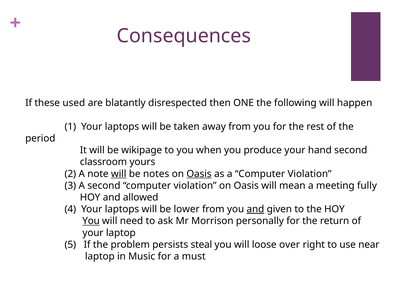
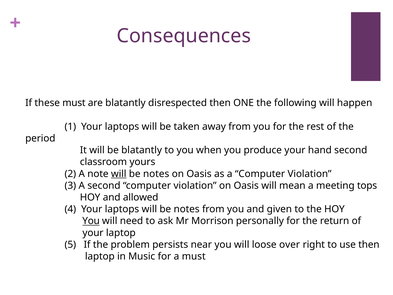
these used: used -> must
be wikipage: wikipage -> blatantly
Oasis at (199, 174) underline: present -> none
fully: fully -> tops
laptops will be lower: lower -> notes
and at (255, 209) underline: present -> none
steal: steal -> near
use near: near -> then
